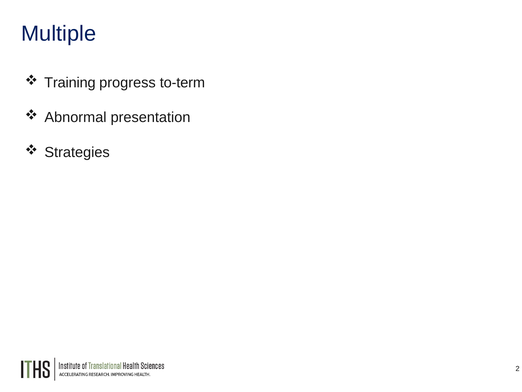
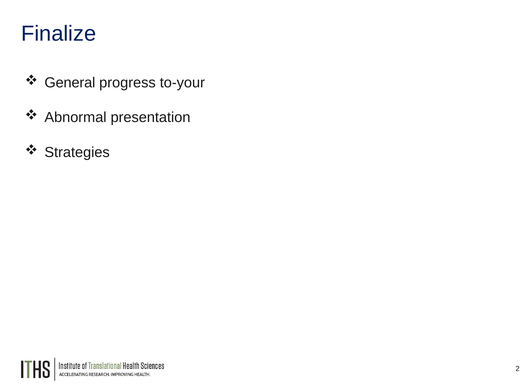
Multiple: Multiple -> Finalize
Training: Training -> General
to-term: to-term -> to-your
